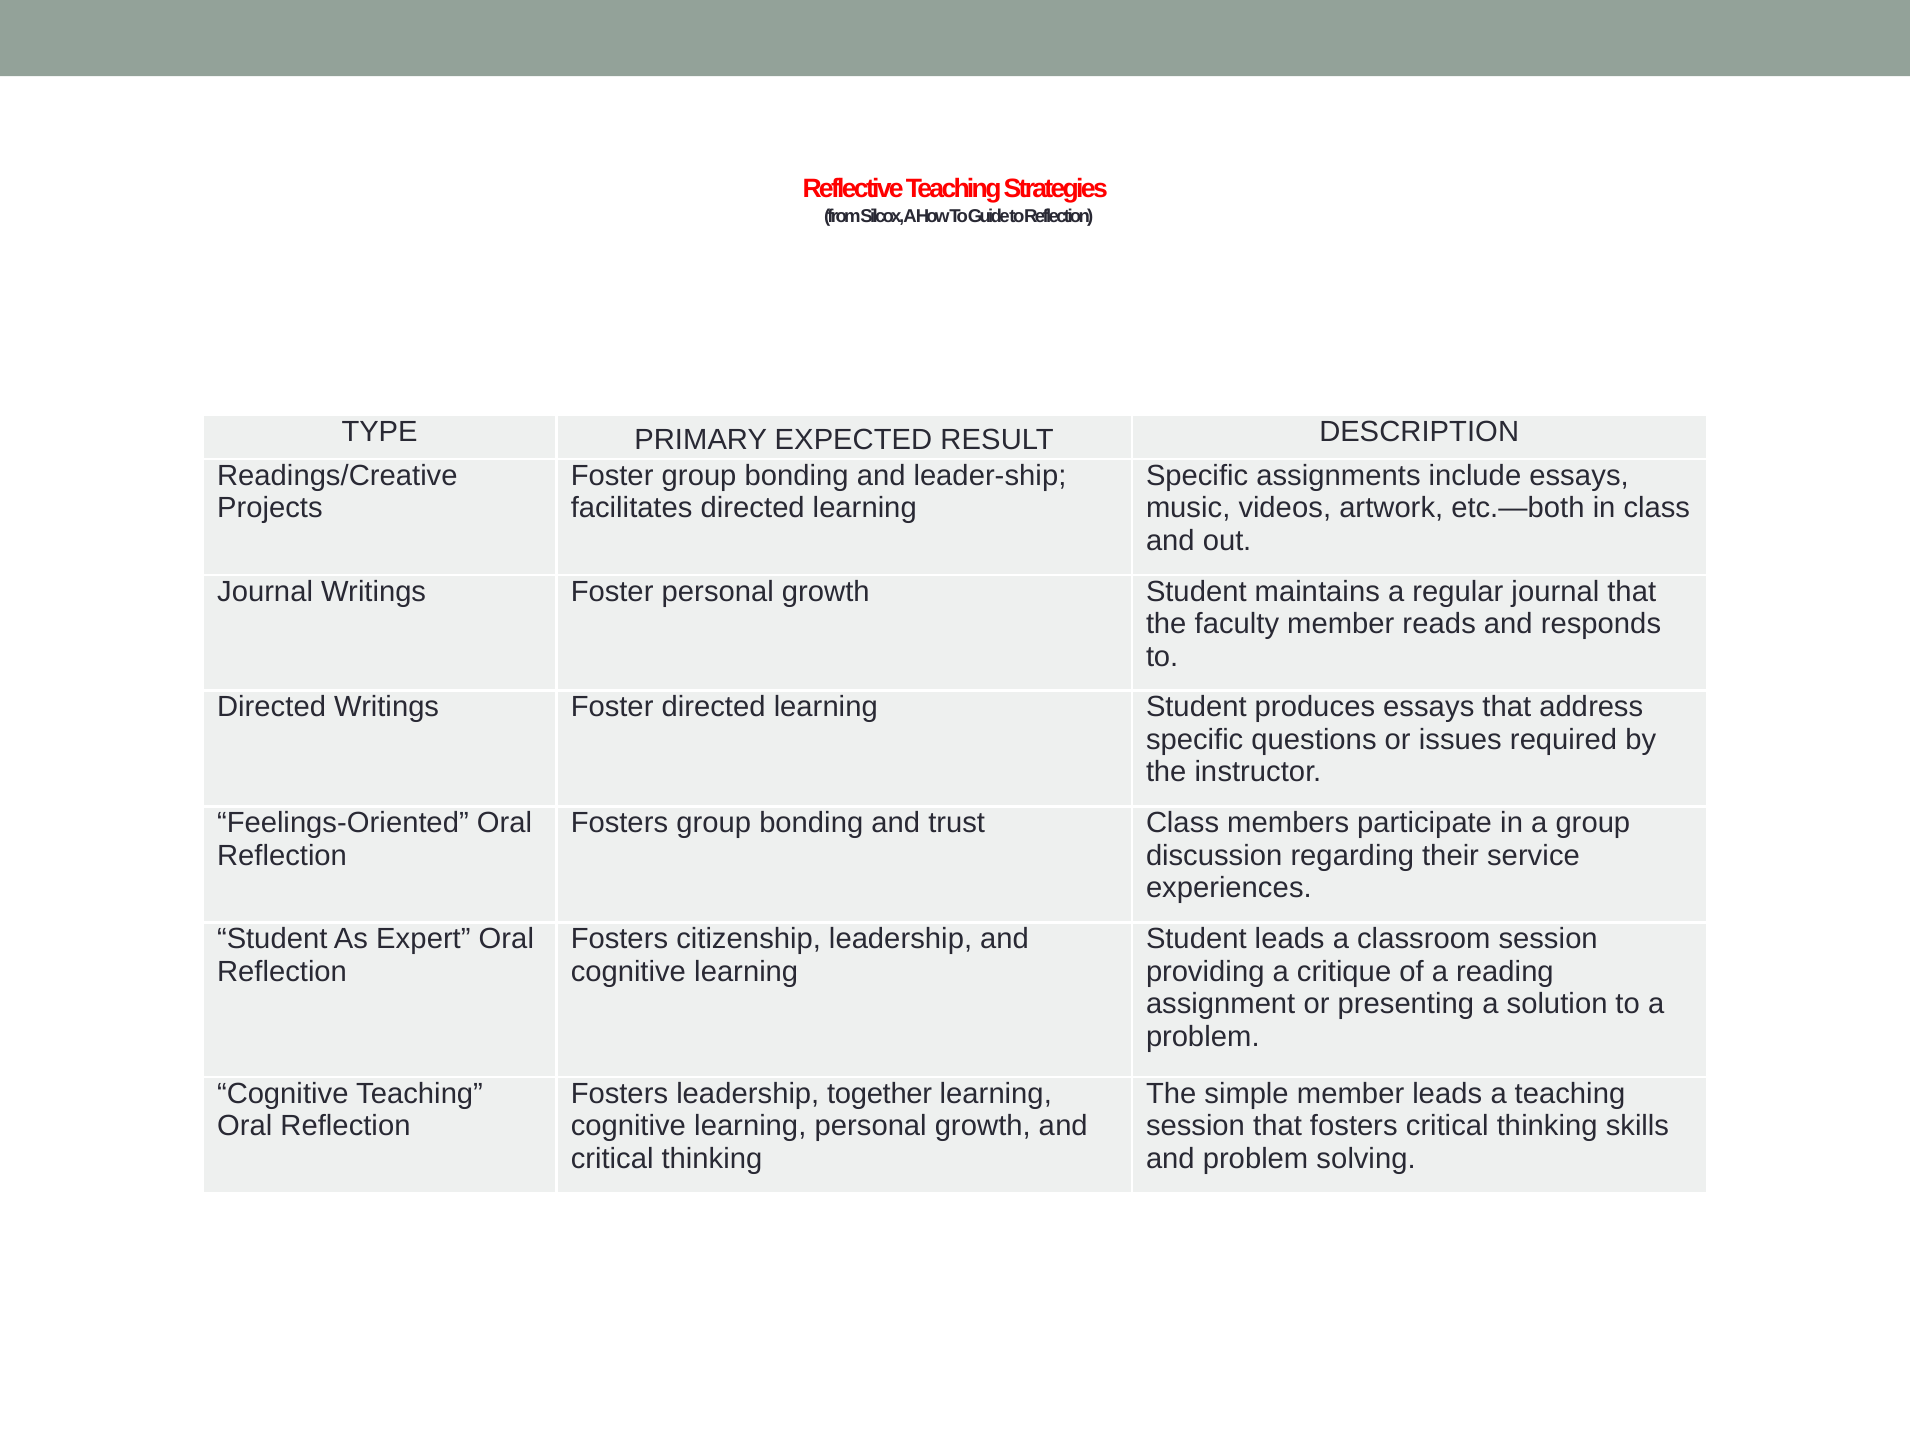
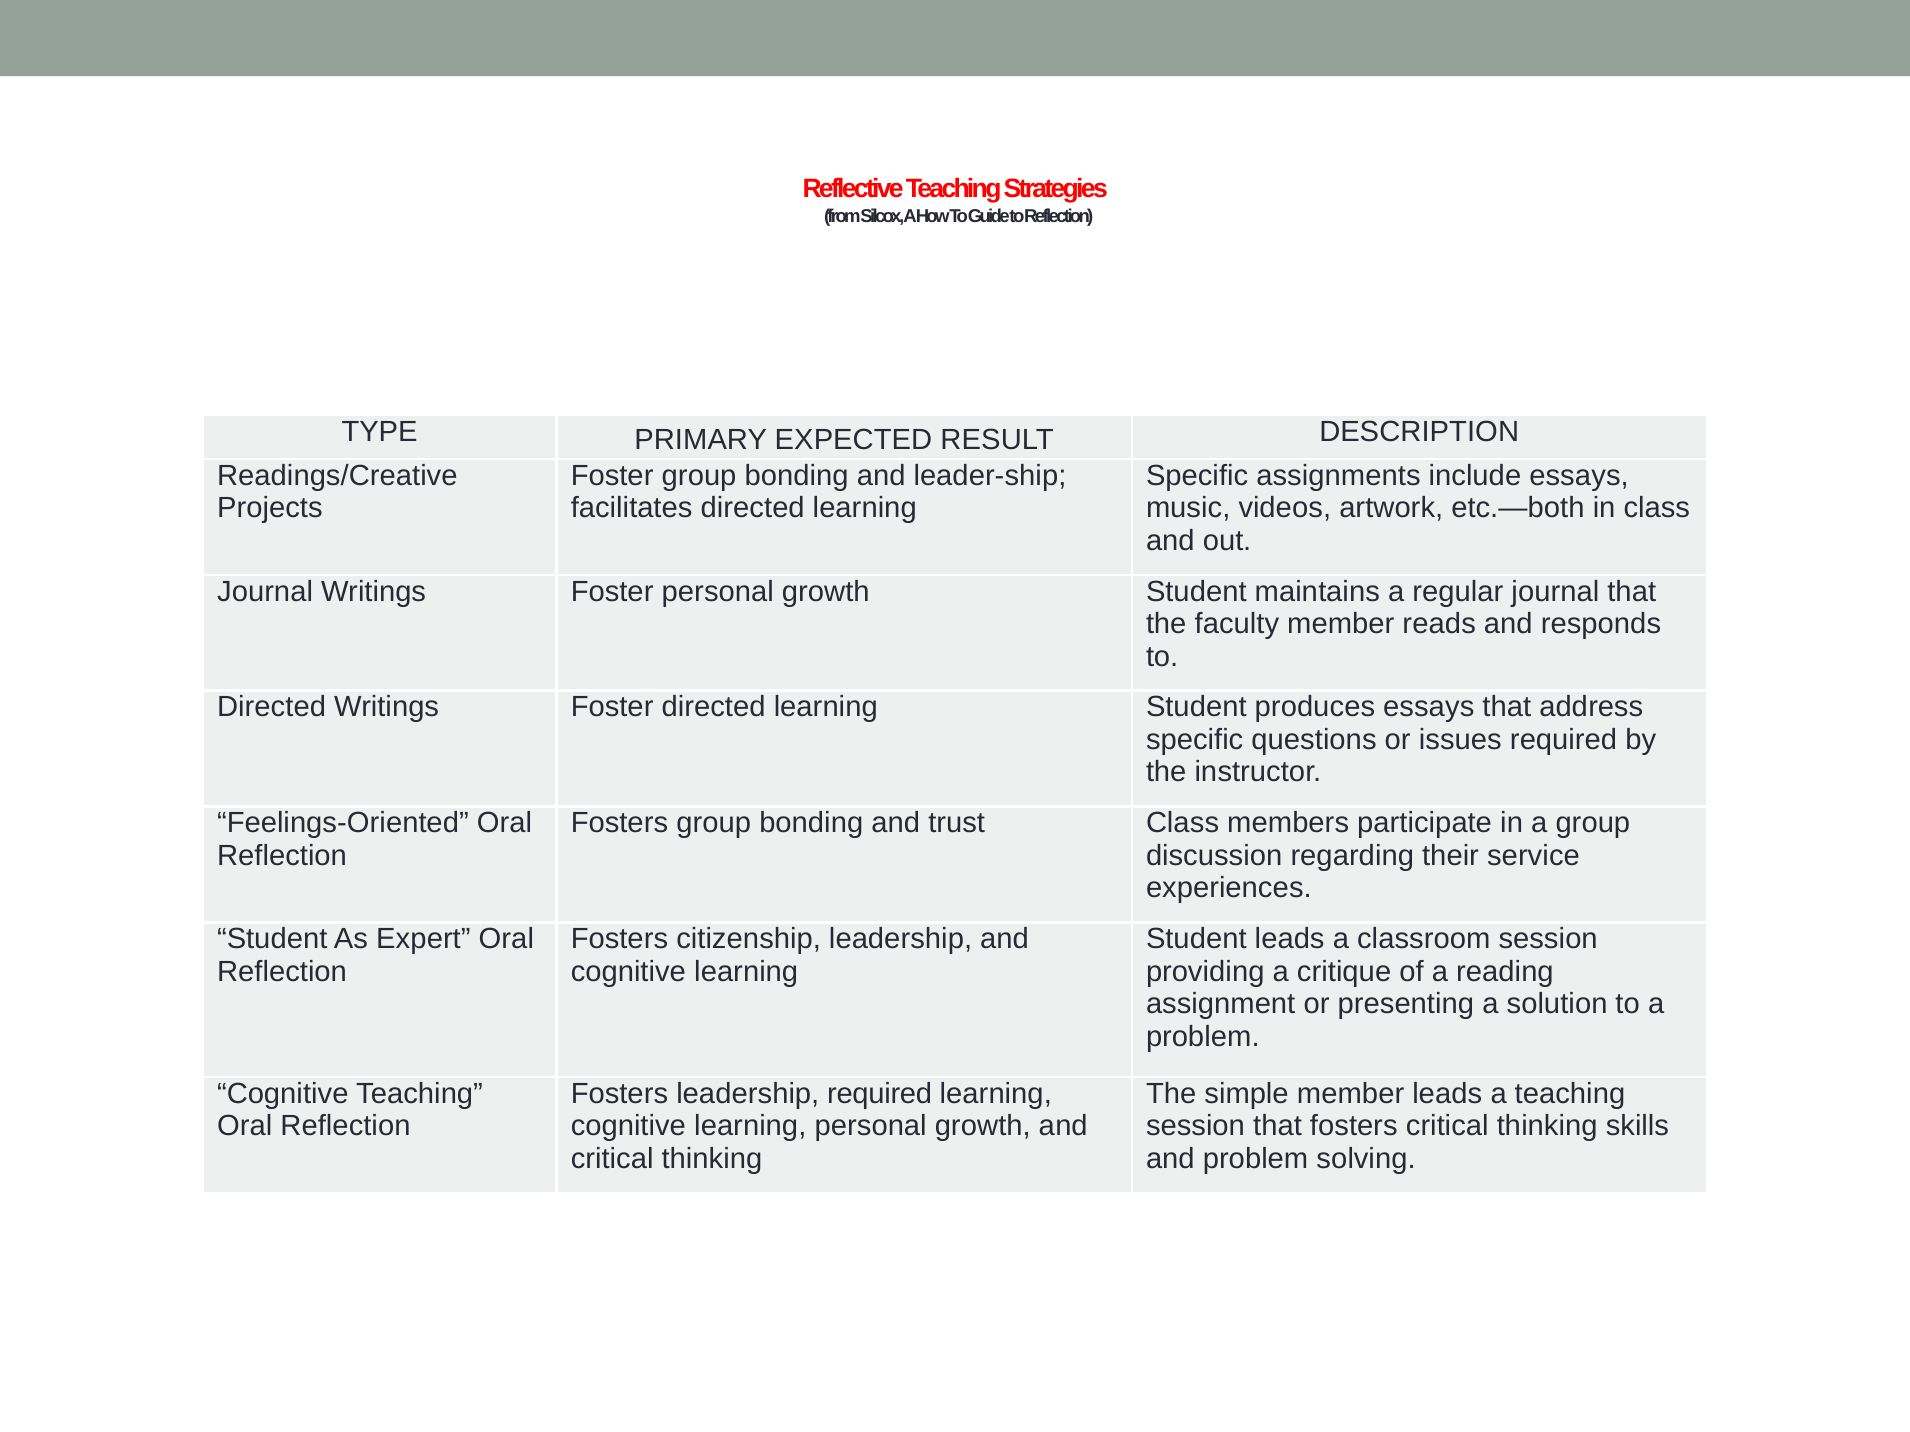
leadership together: together -> required
